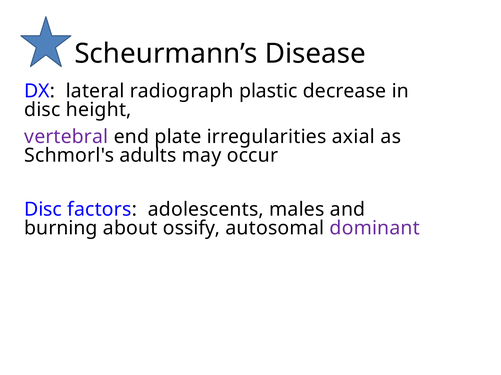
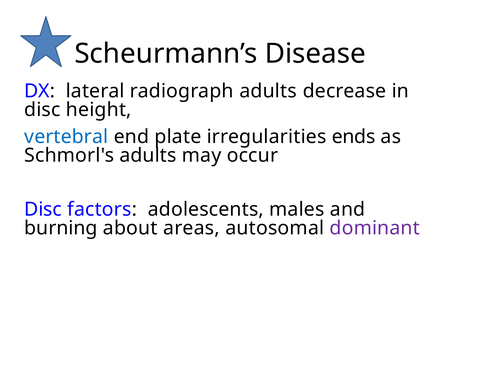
radiograph plastic: plastic -> adults
vertebral colour: purple -> blue
axial: axial -> ends
ossify: ossify -> areas
